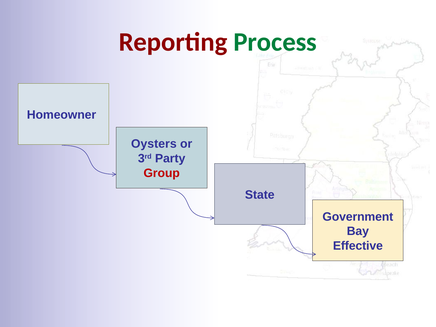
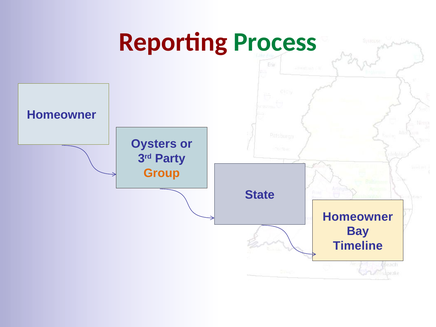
Group colour: red -> orange
Government at (358, 217): Government -> Homeowner
Effective: Effective -> Timeline
